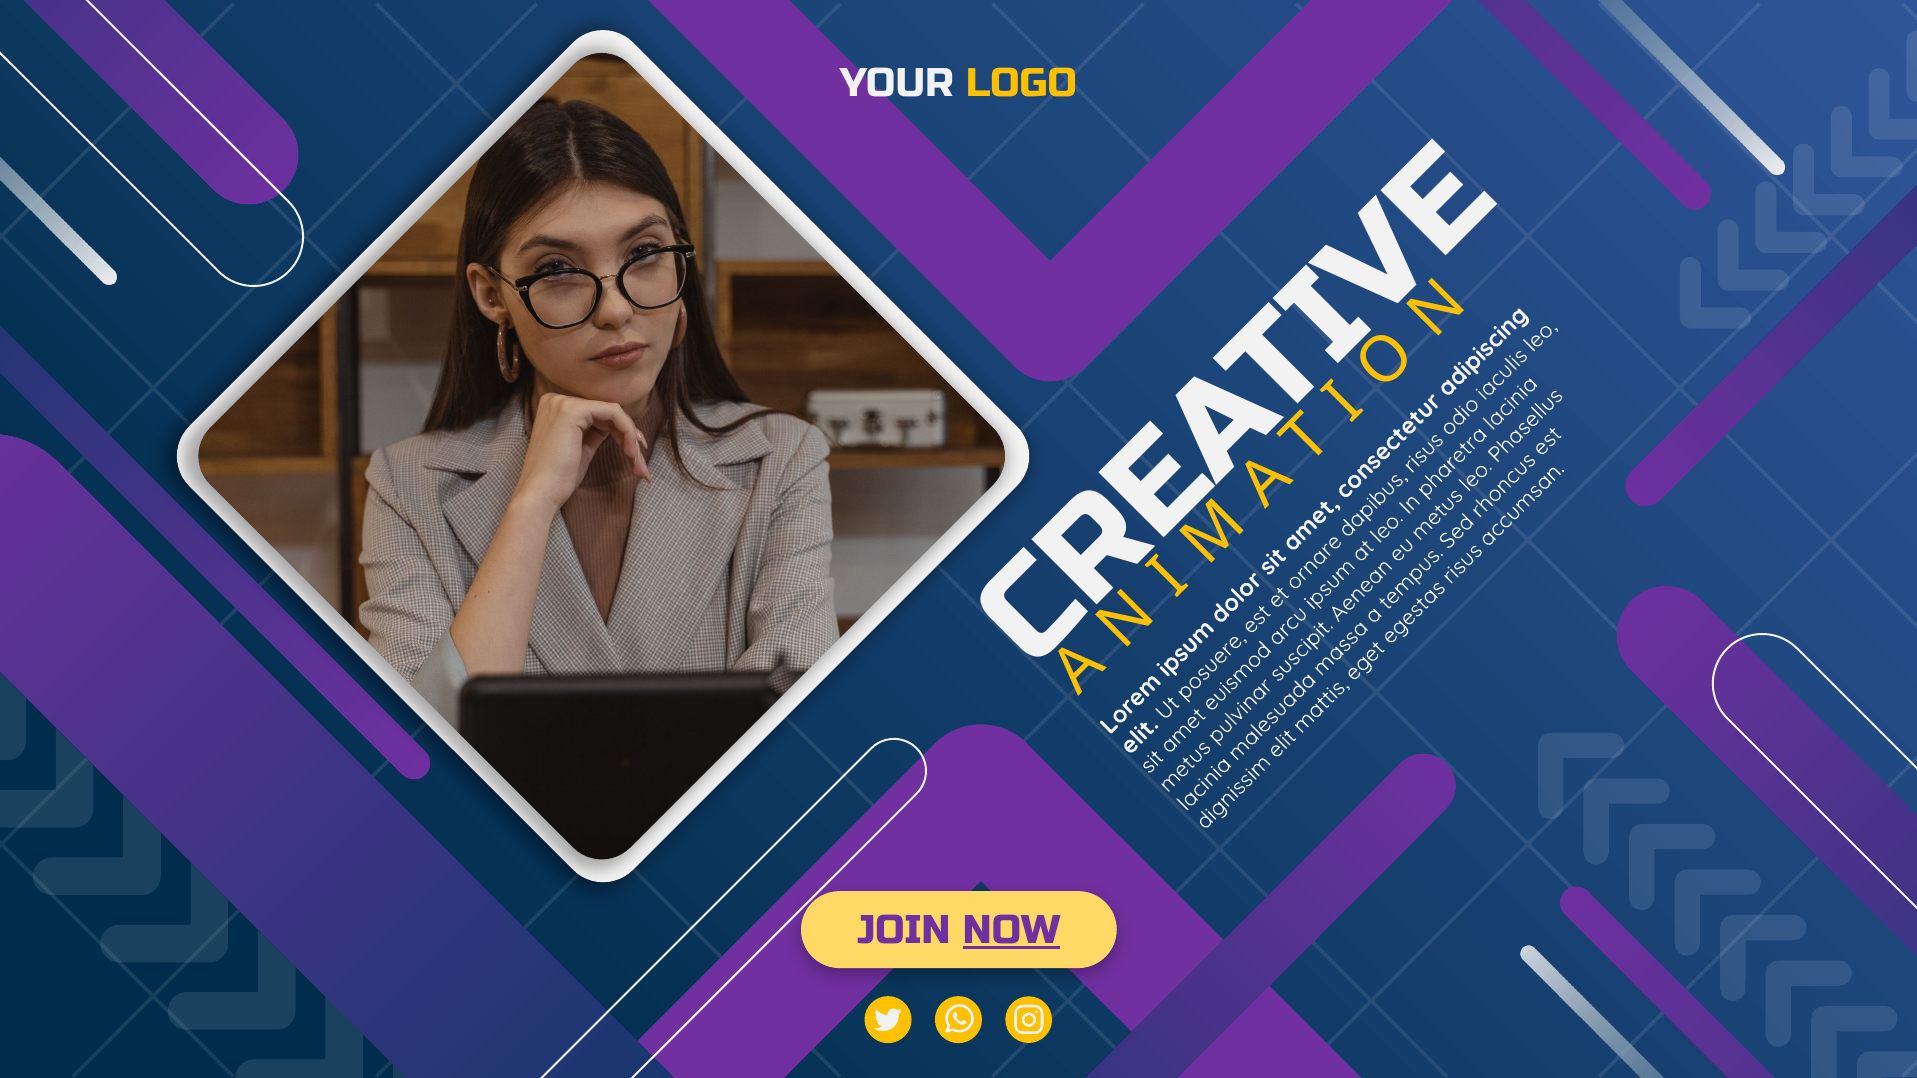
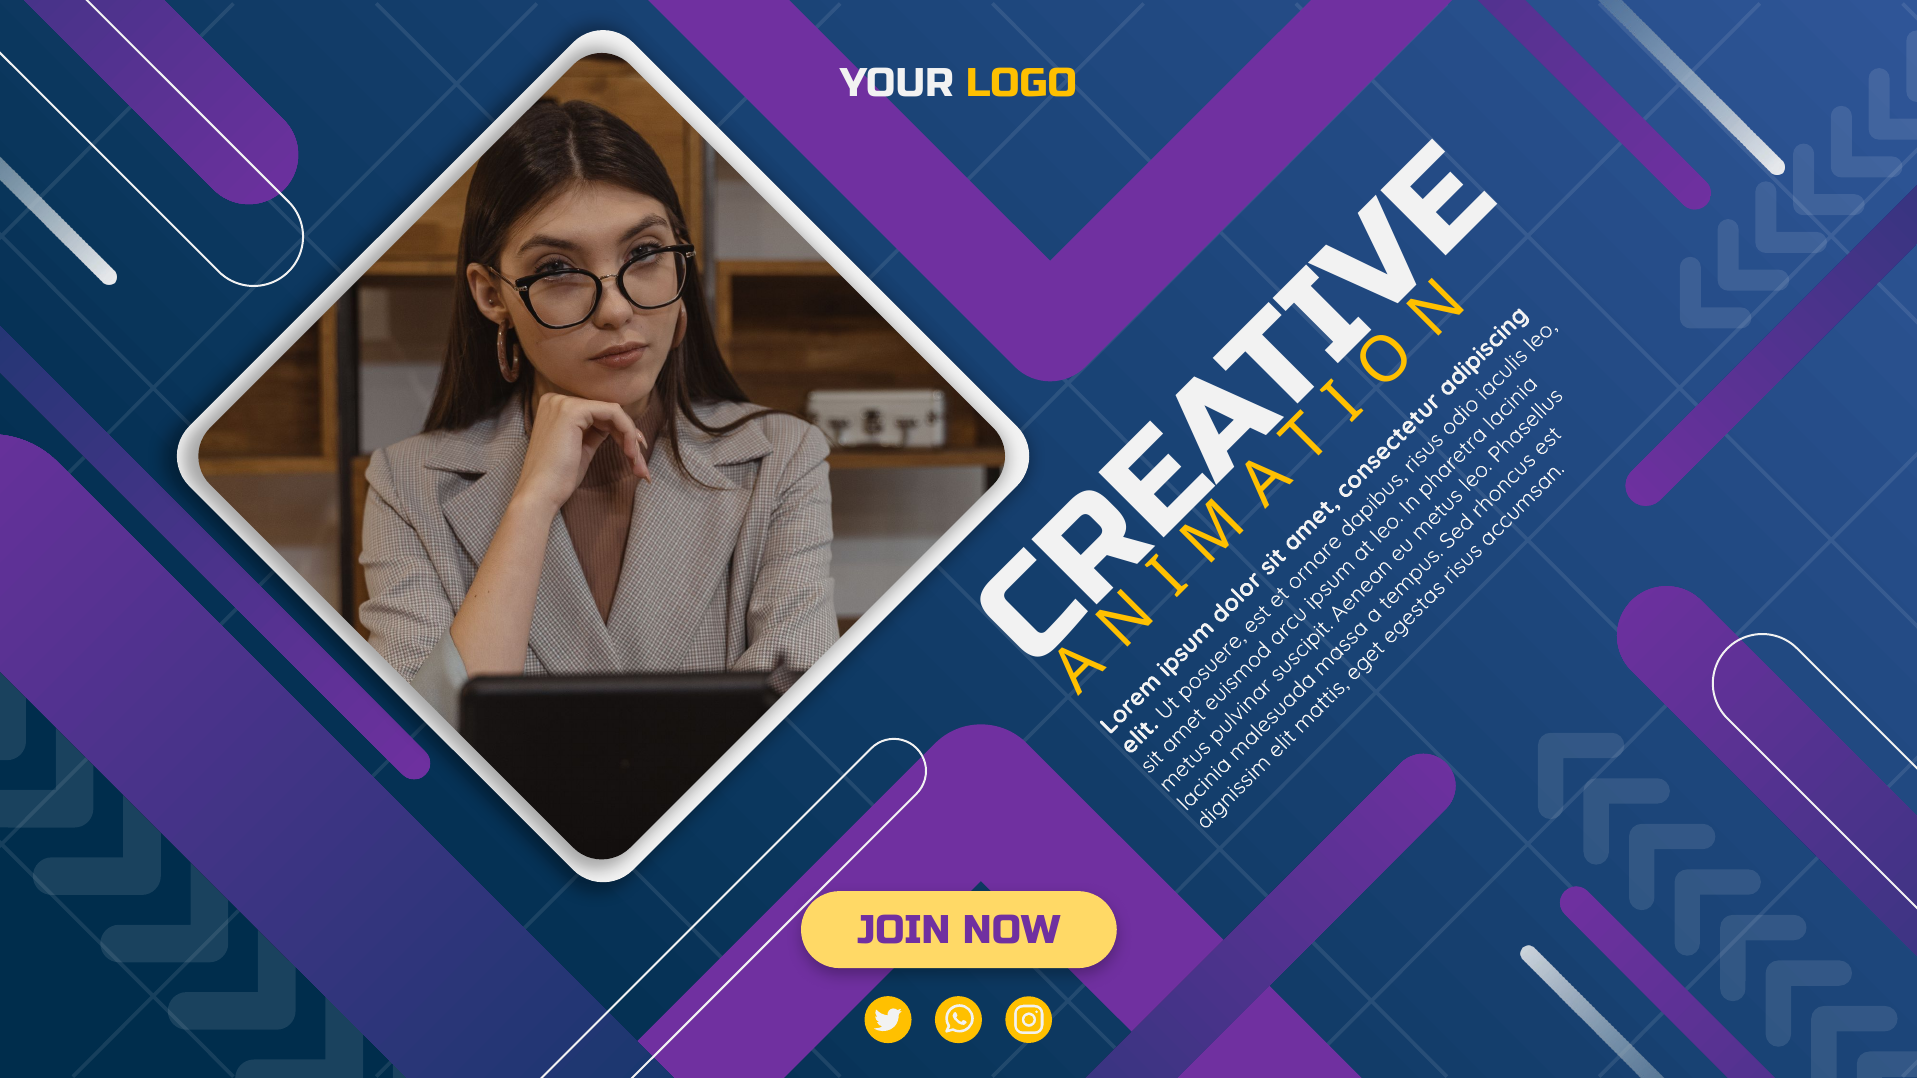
NOW underline: present -> none
